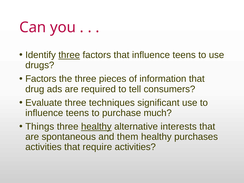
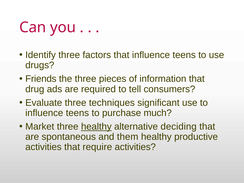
three at (69, 55) underline: present -> none
Factors at (41, 79): Factors -> Friends
Things: Things -> Market
interests: interests -> deciding
purchases: purchases -> productive
